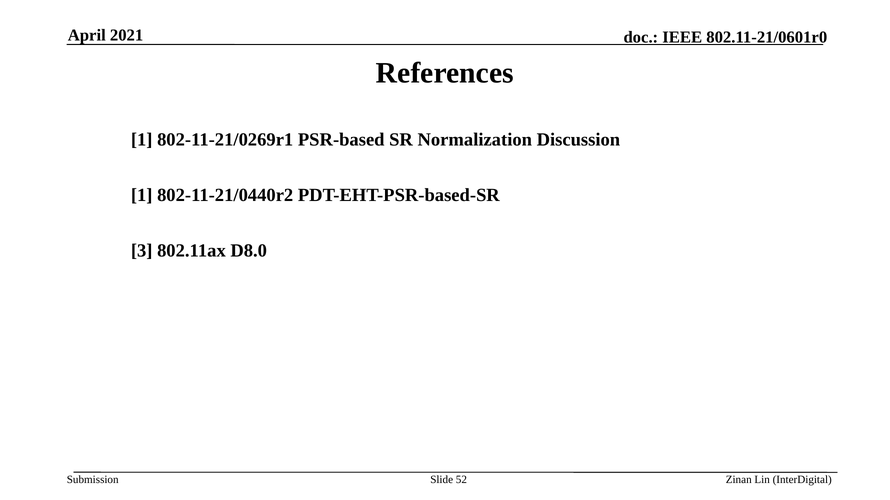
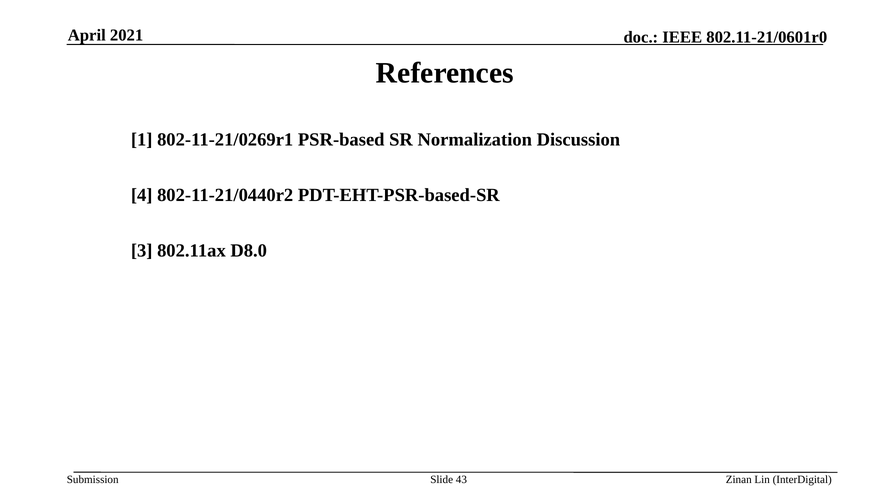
1 at (142, 195): 1 -> 4
52: 52 -> 43
